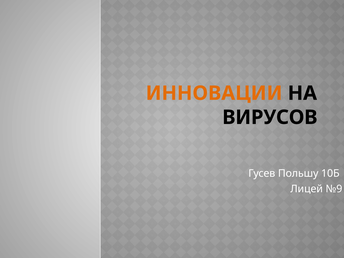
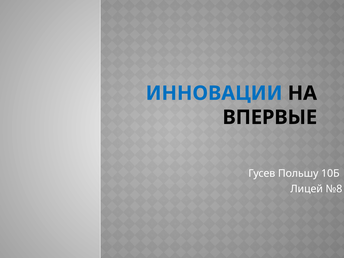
ИННОВАЦИИ colour: orange -> blue
ВИРУСОВ: ВИРУСОВ -> ВПЕРВЫЕ
№9: №9 -> №8
